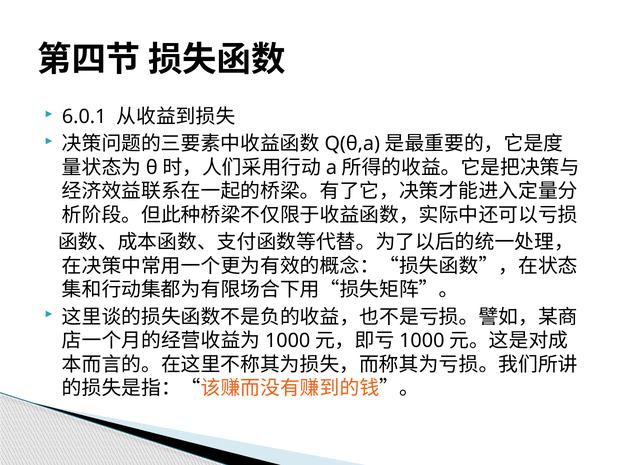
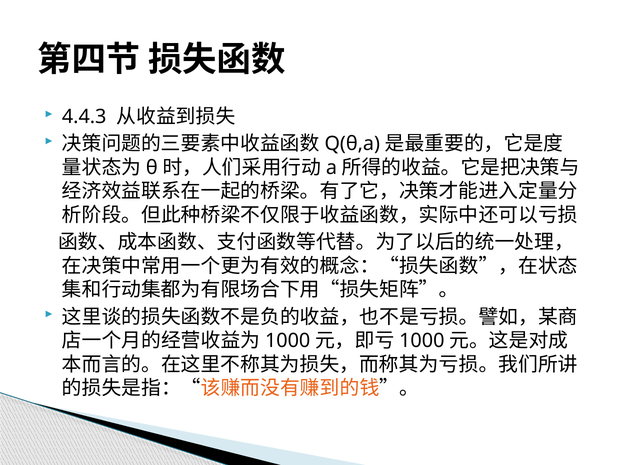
6.0.1: 6.0.1 -> 4.4.3
